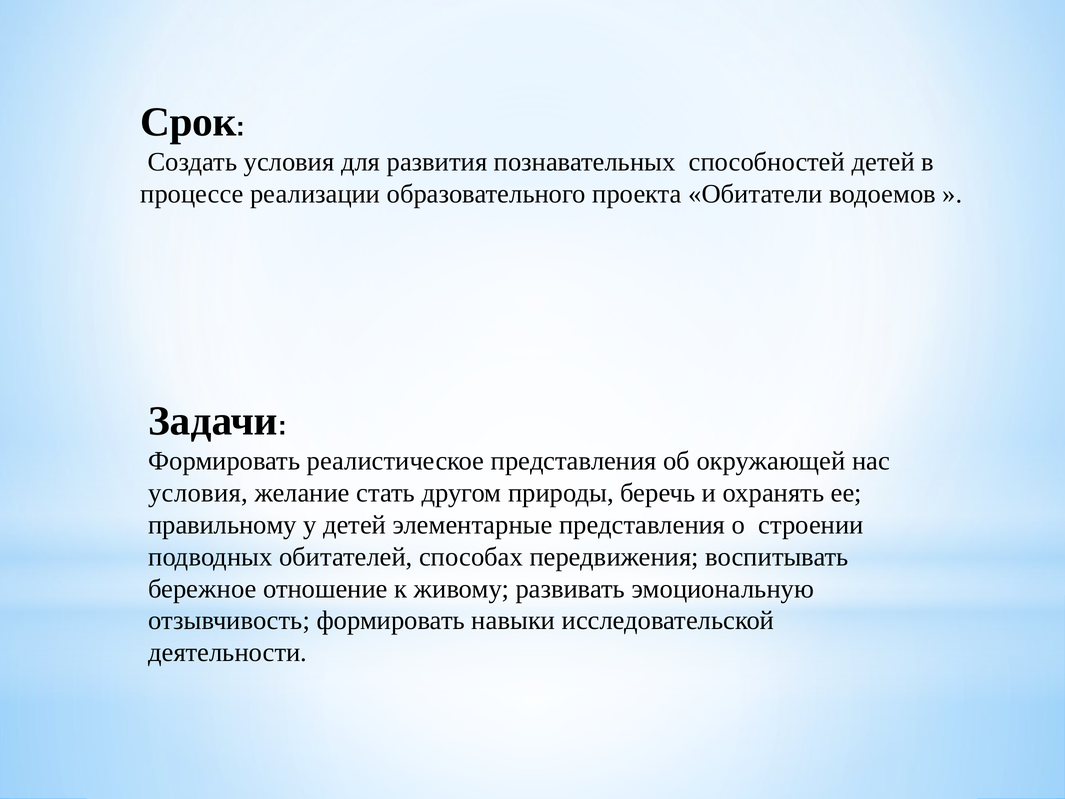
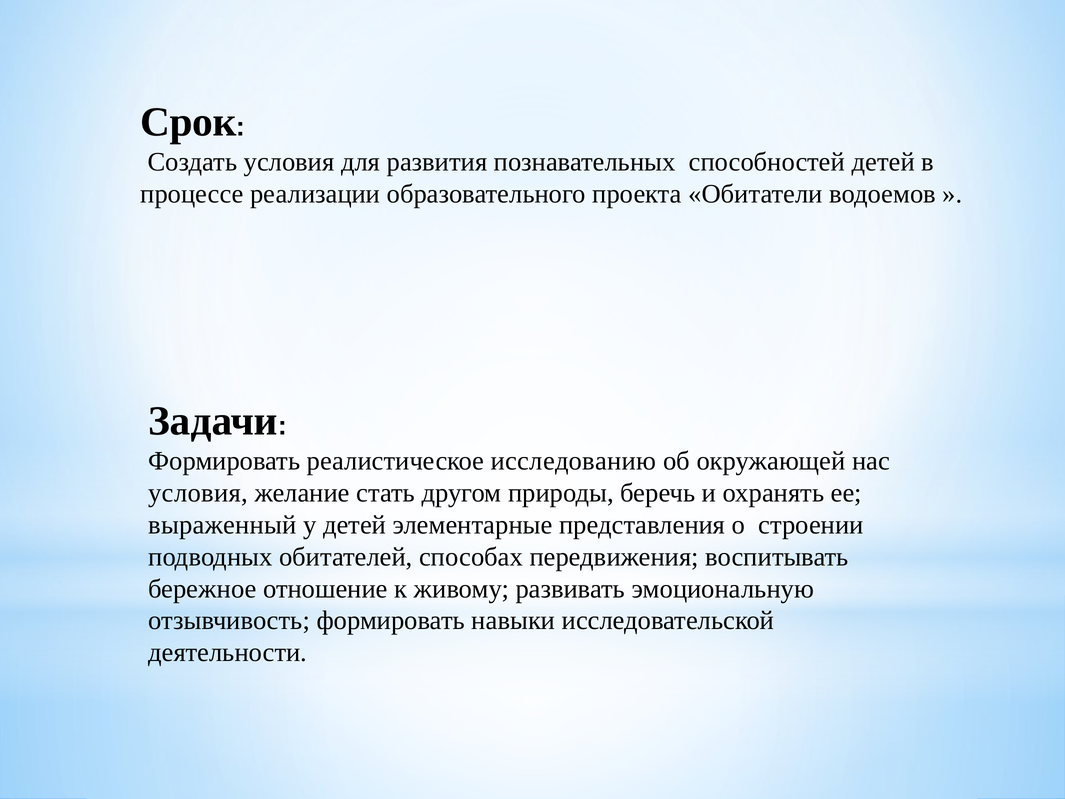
реалистическое представления: представления -> исследованию
правильному: правильному -> выраженный
